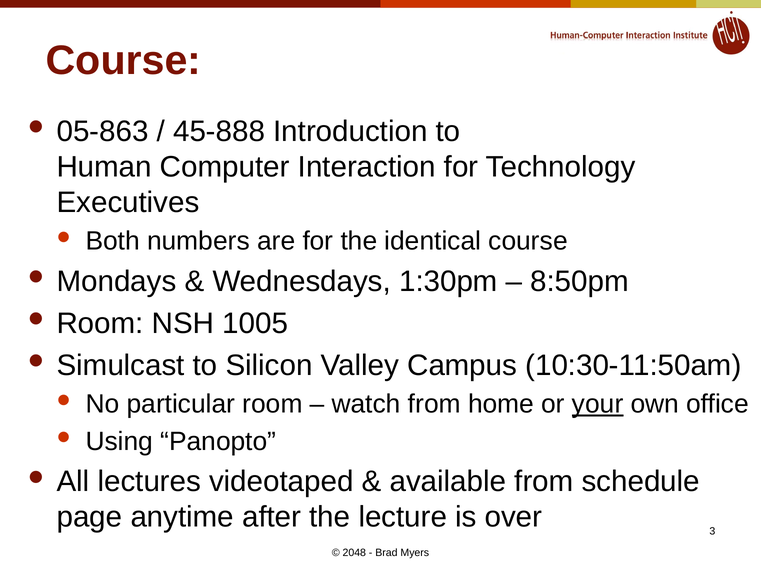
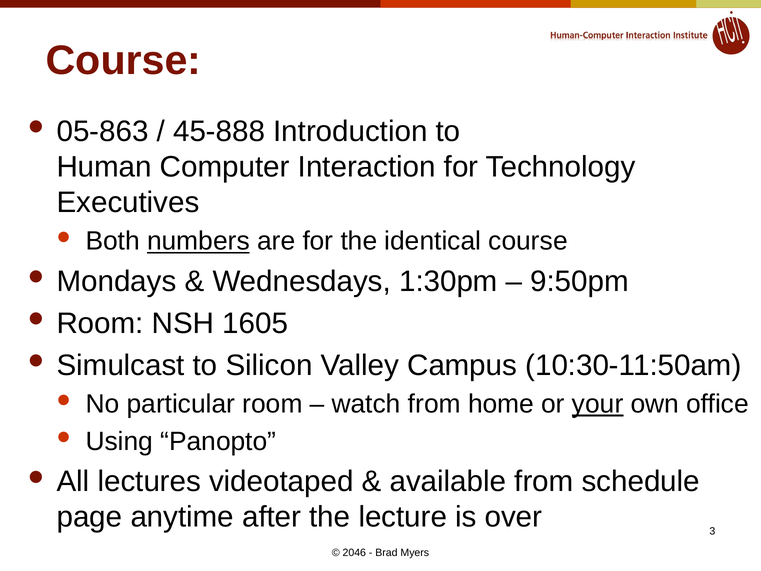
numbers underline: none -> present
8:50pm: 8:50pm -> 9:50pm
1005: 1005 -> 1605
2048: 2048 -> 2046
